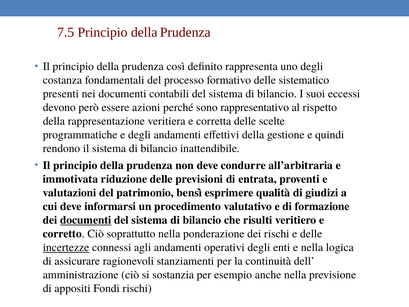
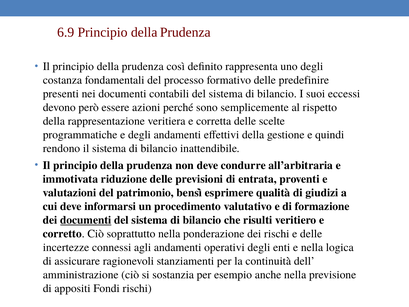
7.5: 7.5 -> 6.9
sistematico: sistematico -> predefinire
rappresentativo: rappresentativo -> semplicemente
incertezze underline: present -> none
